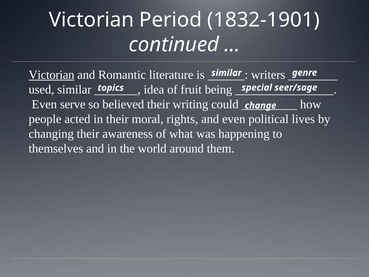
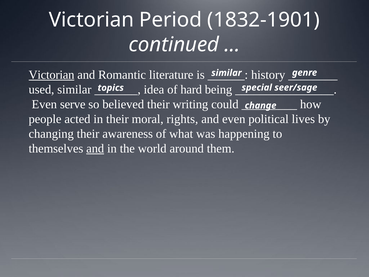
writers: writers -> history
fruit: fruit -> hard
and at (95, 148) underline: none -> present
